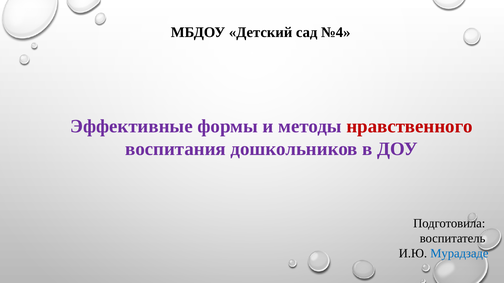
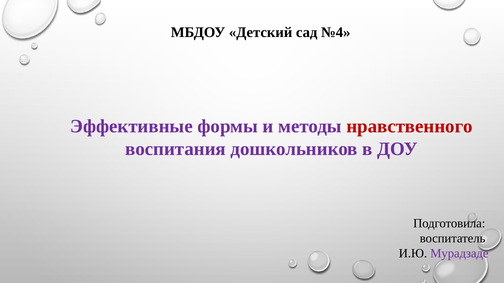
Мурадзаде colour: blue -> purple
